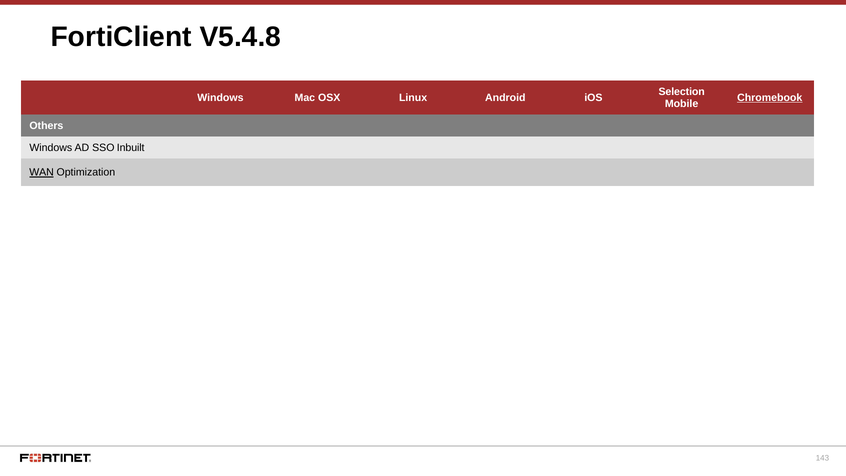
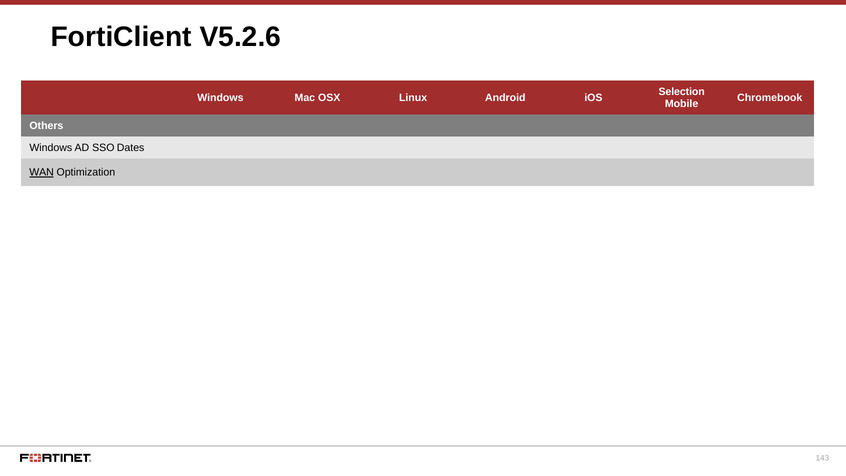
V5.4.8: V5.4.8 -> V5.2.6
Chromebook underline: present -> none
Inbuilt: Inbuilt -> Dates
